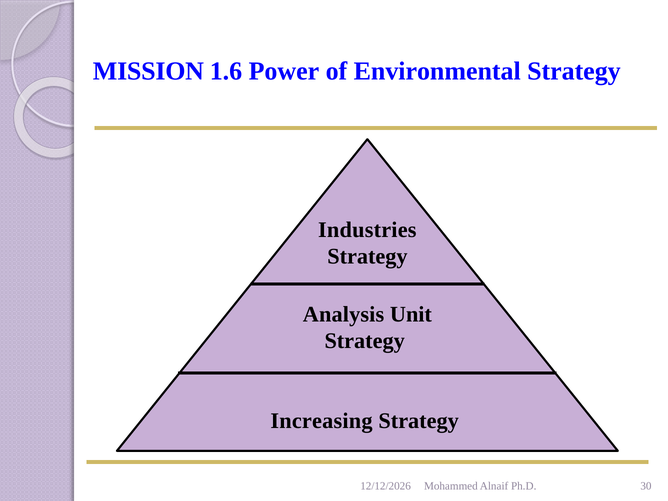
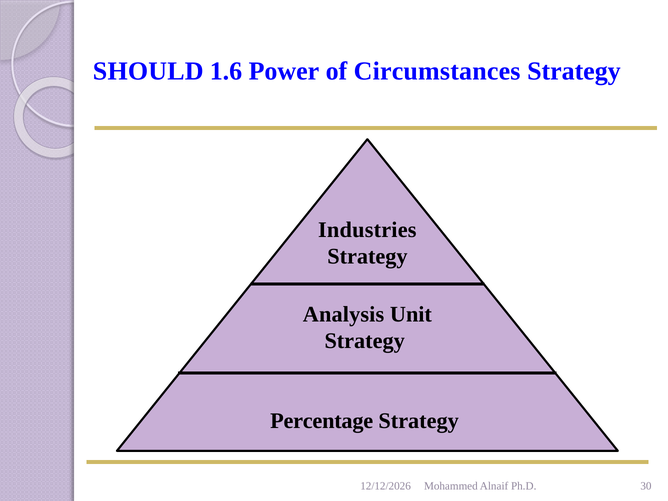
MISSION: MISSION -> SHOULD
Environmental: Environmental -> Circumstances
Increasing: Increasing -> Percentage
